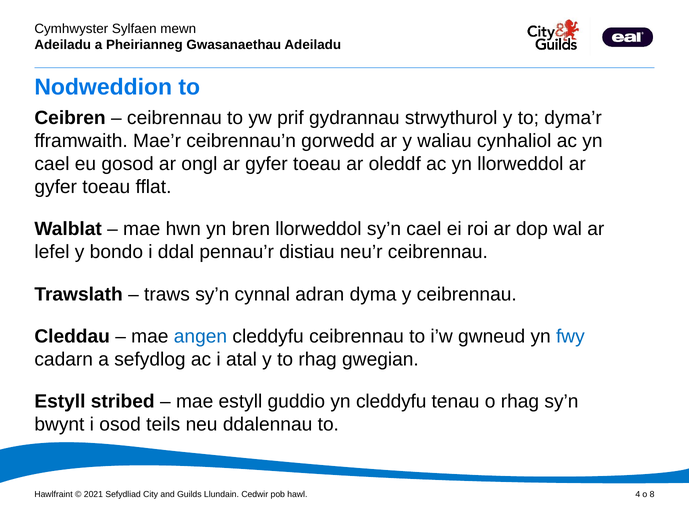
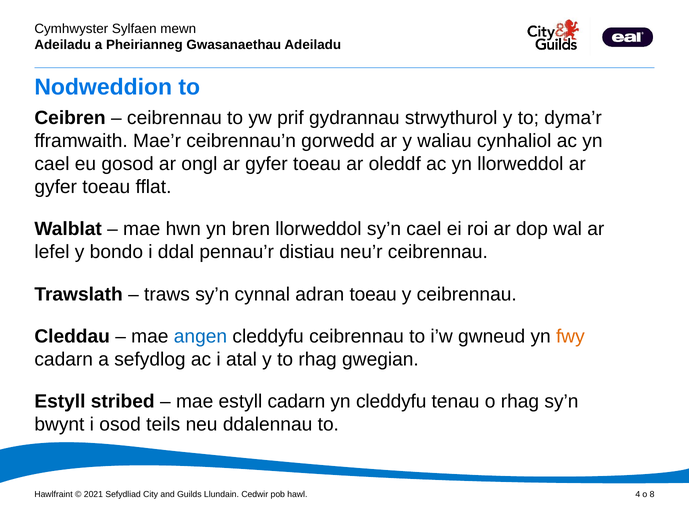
adran dyma: dyma -> toeau
fwy colour: blue -> orange
estyll guddio: guddio -> cadarn
